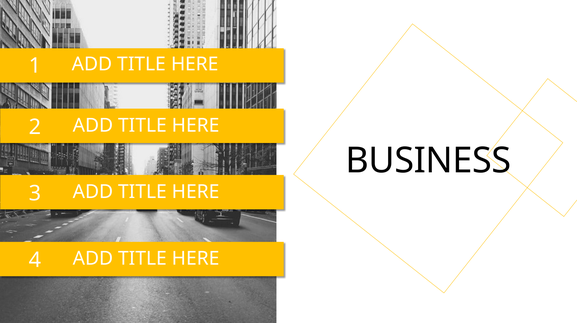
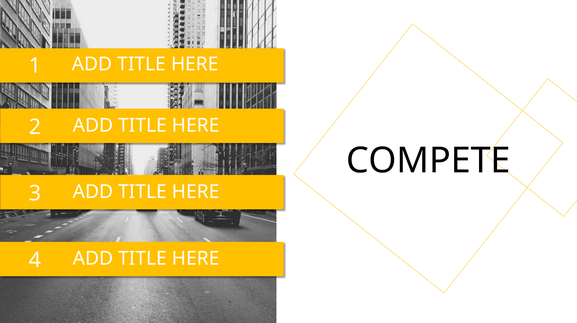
BUSINESS: BUSINESS -> COMPETE
